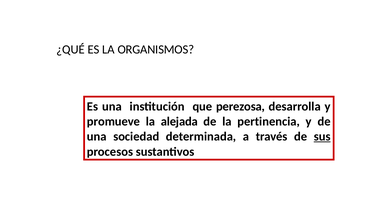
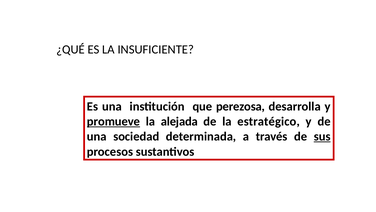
ORGANISMOS: ORGANISMOS -> INSUFICIENTE
promueve underline: none -> present
pertinencia: pertinencia -> estratégico
